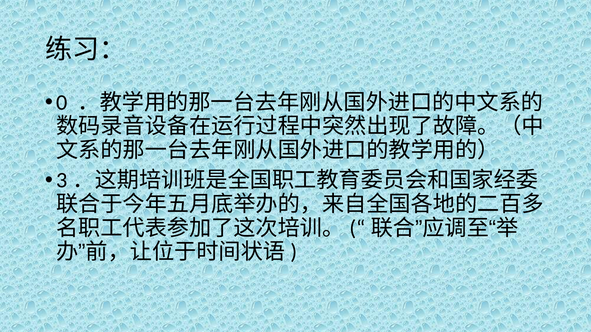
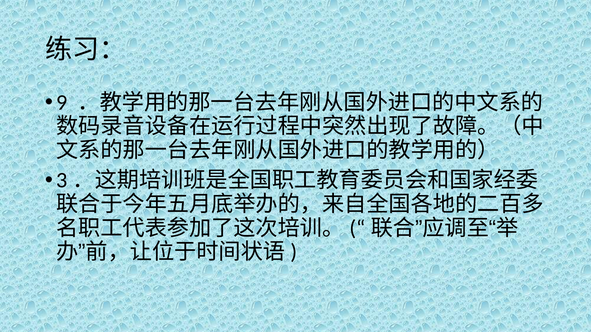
0: 0 -> 9
